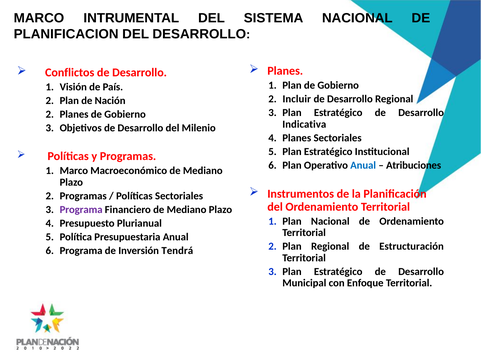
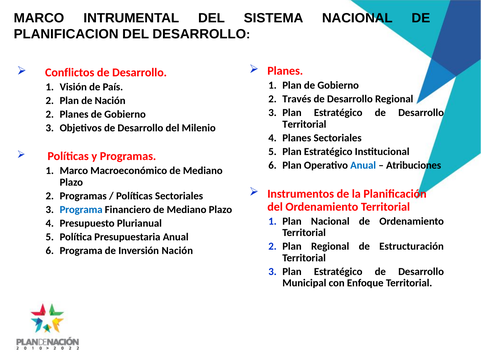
Incluir: Incluir -> Través
Indicativa at (304, 124): Indicativa -> Territorial
Programa at (81, 209) colour: purple -> blue
Inversión Tendrá: Tendrá -> Nación
